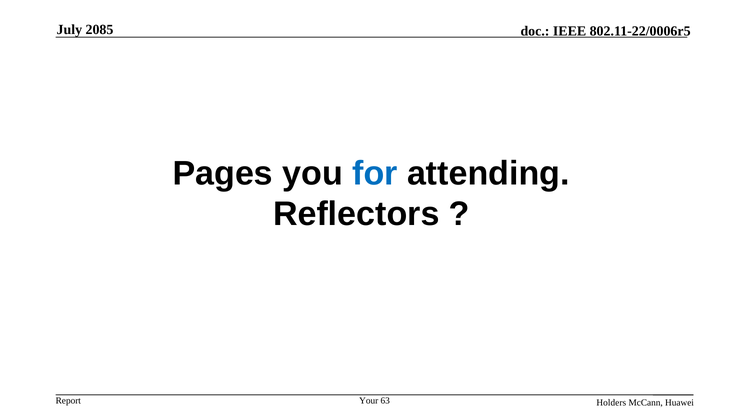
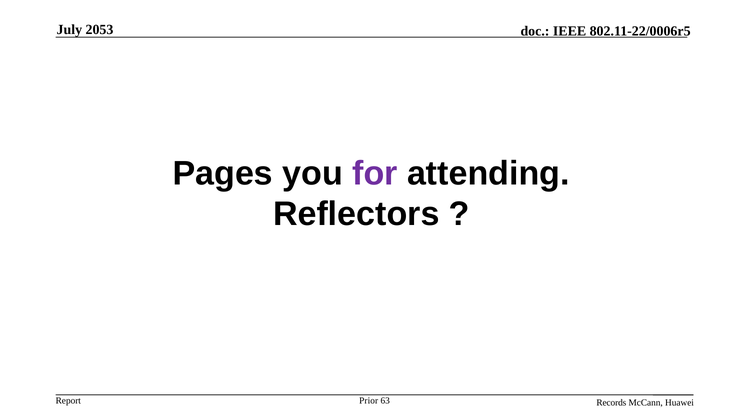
2085: 2085 -> 2053
for colour: blue -> purple
Your: Your -> Prior
Holders: Holders -> Records
